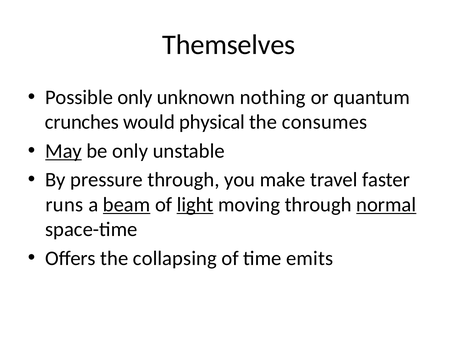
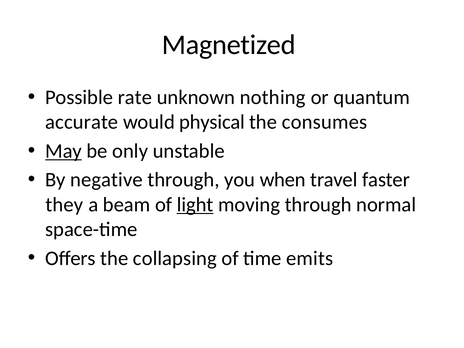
Themselves: Themselves -> Magnetized
Possible only: only -> rate
crunches: crunches -> accurate
pressure: pressure -> negative
make: make -> when
runs: runs -> they
beam underline: present -> none
normal underline: present -> none
